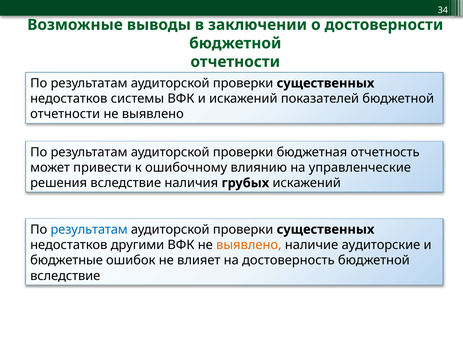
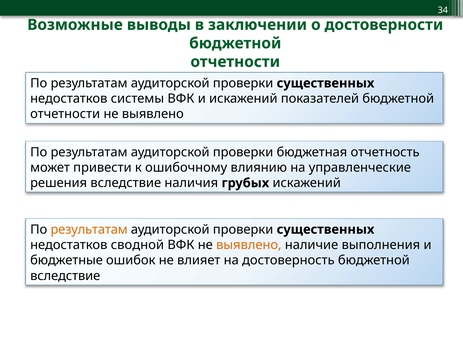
результатам at (89, 230) colour: blue -> orange
другими: другими -> сводной
аудиторские: аудиторские -> выполнения
